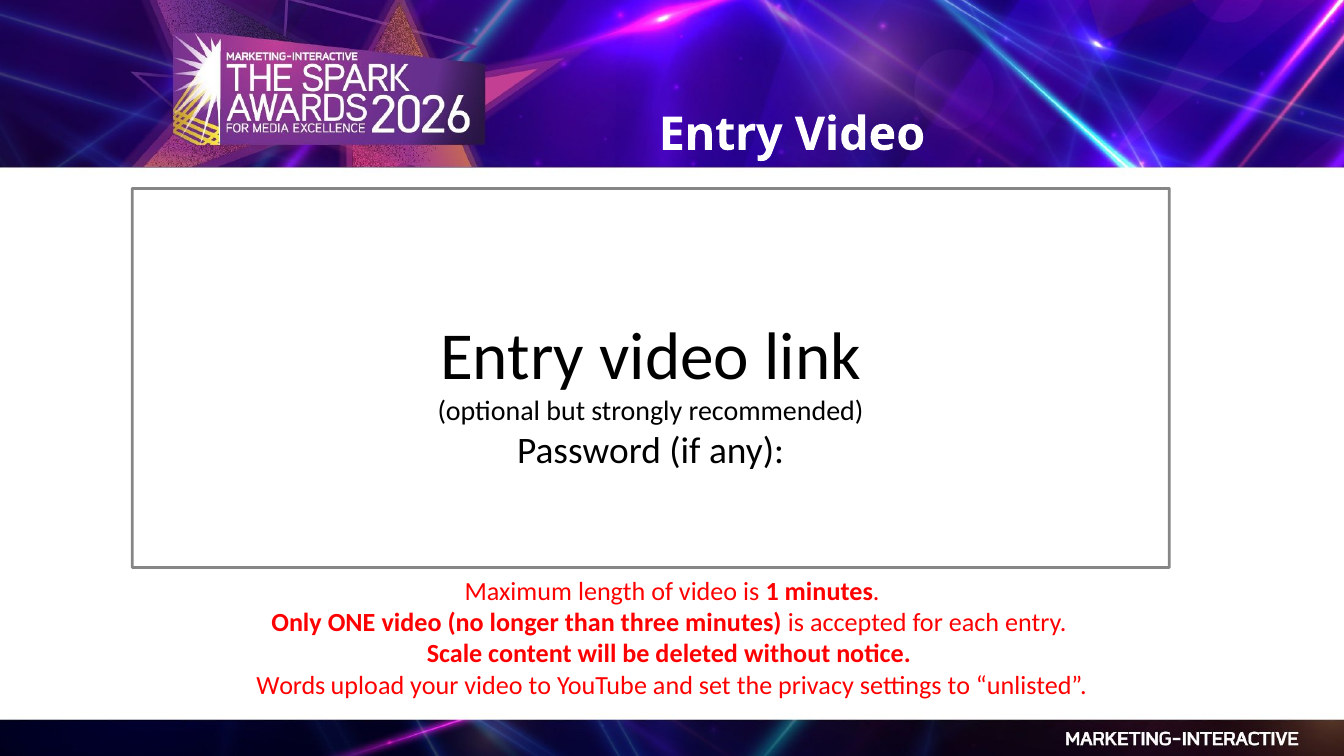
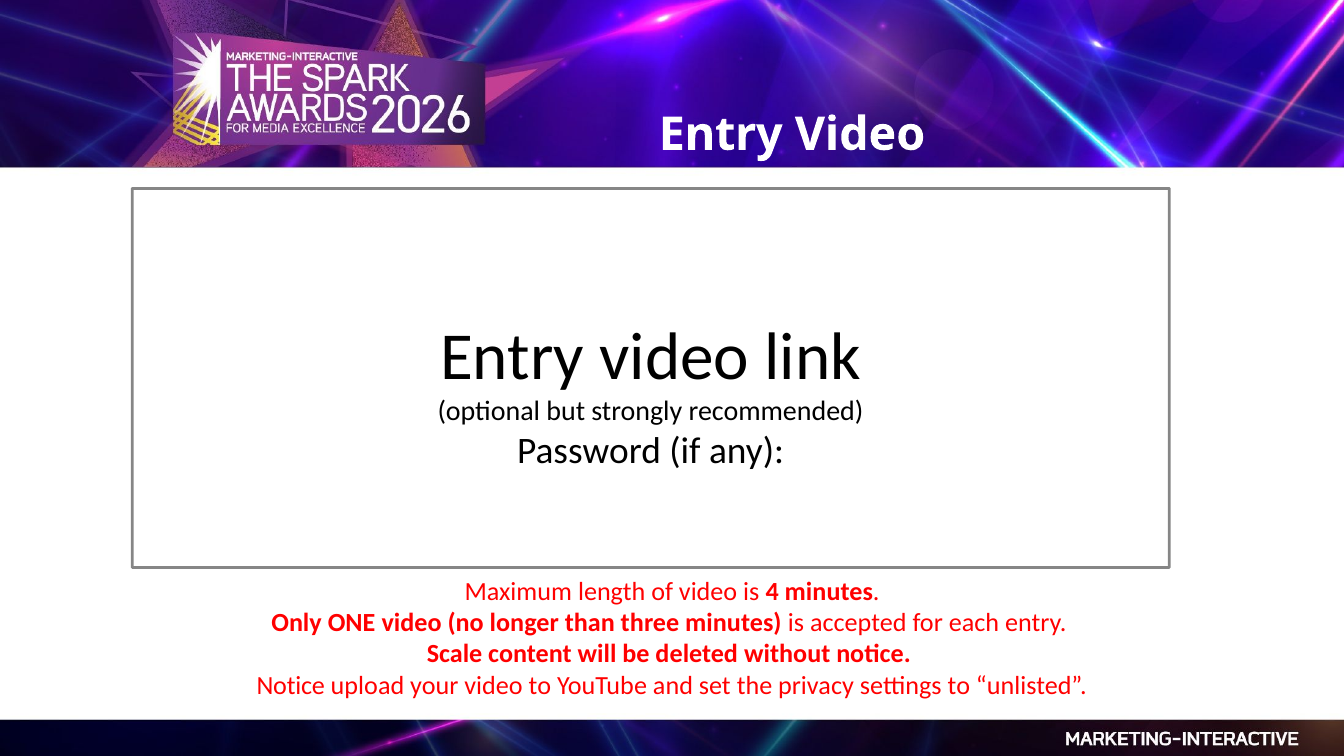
1: 1 -> 4
Words at (291, 686): Words -> Notice
